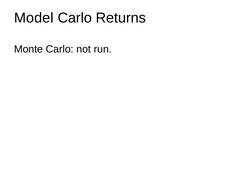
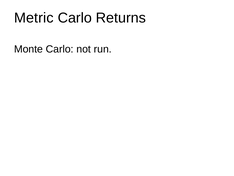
Model: Model -> Metric
